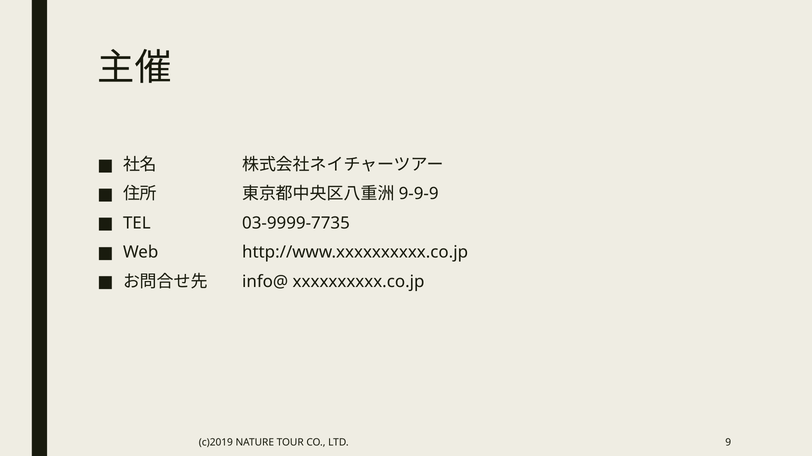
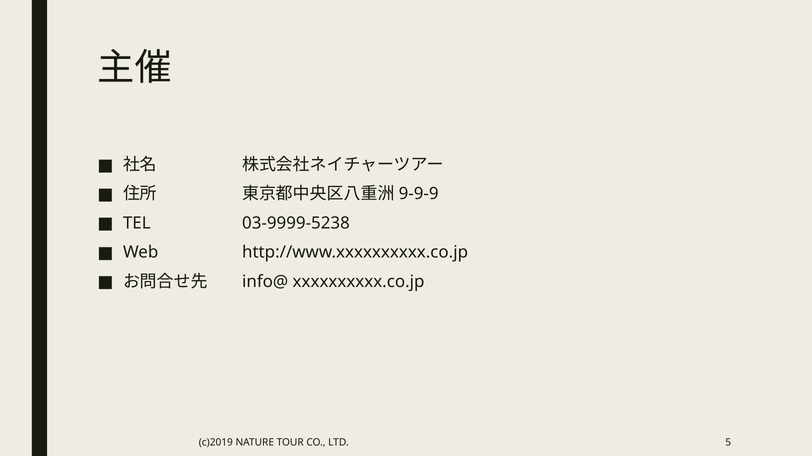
03-9999-7735: 03-9999-7735 -> 03-9999-5238
9: 9 -> 5
